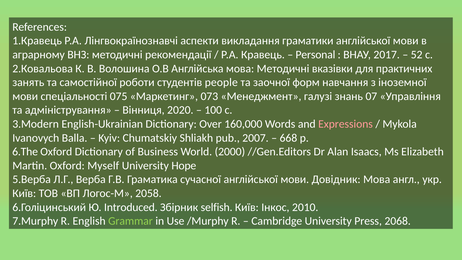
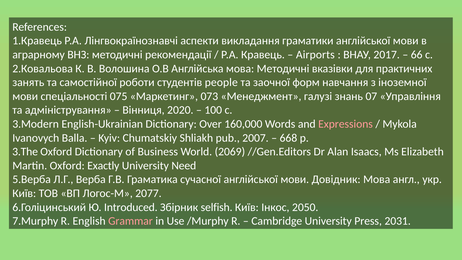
Personal: Personal -> Airports
52: 52 -> 66
6.The: 6.The -> 3.The
2000: 2000 -> 2069
Myself: Myself -> Exactly
Hope: Hope -> Need
2058: 2058 -> 2077
2010: 2010 -> 2050
Grammar colour: light green -> pink
2068: 2068 -> 2031
